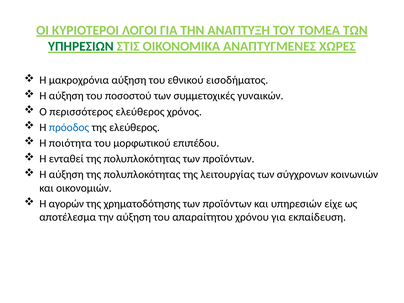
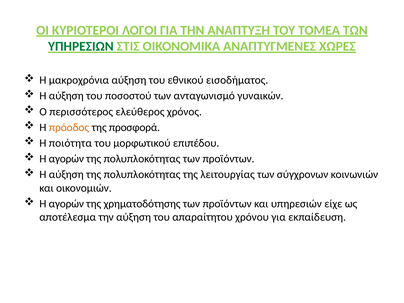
συμμετοχικές: συμμετοχικές -> ανταγωνισμό
πρόοδος colour: blue -> orange
της ελεύθερος: ελεύθερος -> προσφορά
ενταθεί at (66, 159): ενταθεί -> αγορών
